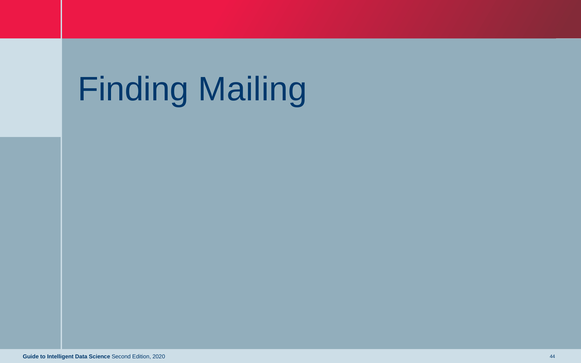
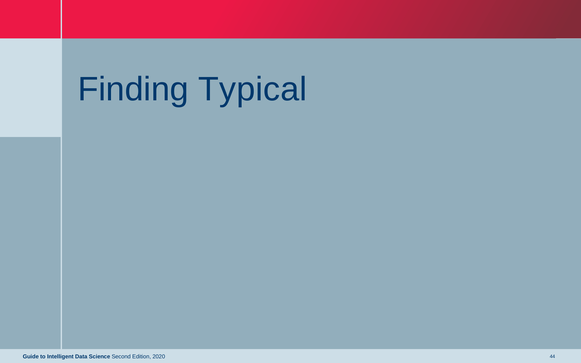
Mailing: Mailing -> Typical
